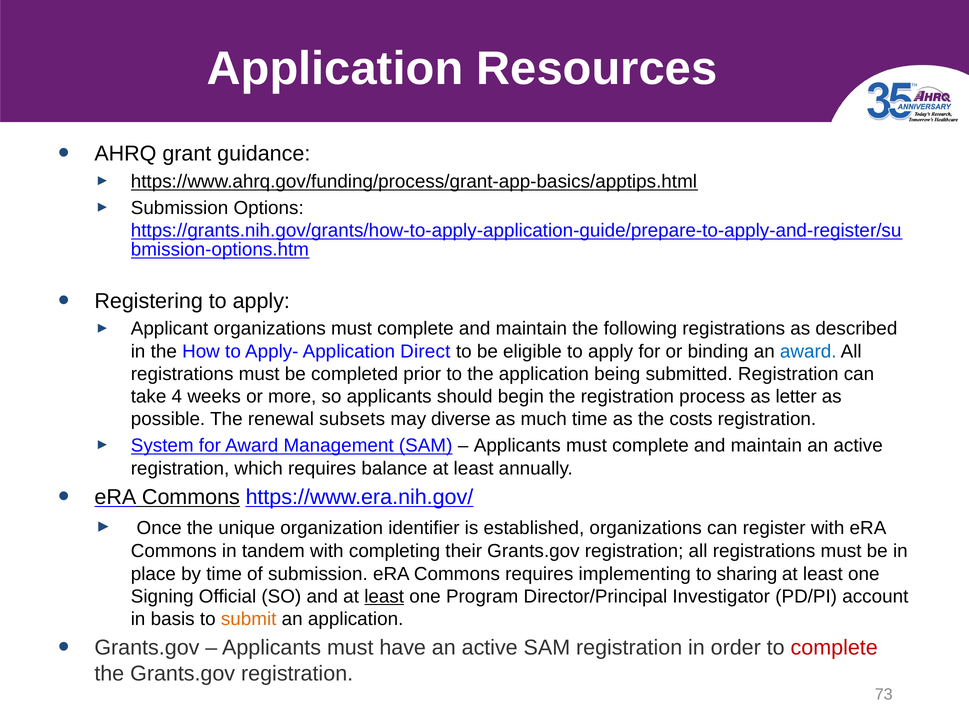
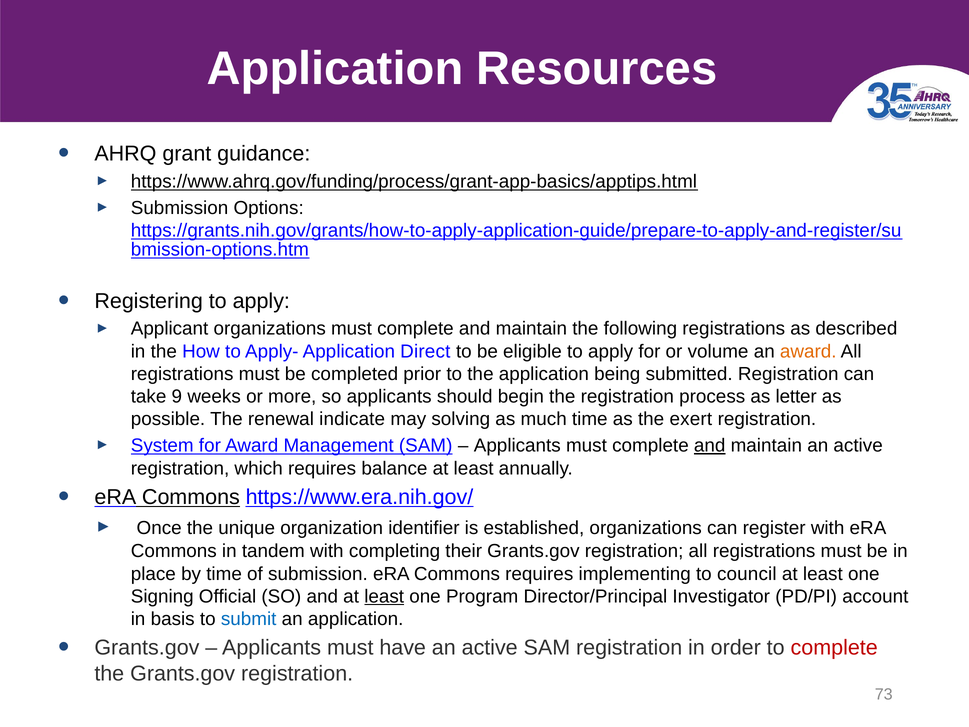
binding: binding -> volume
award at (808, 351) colour: blue -> orange
4: 4 -> 9
subsets: subsets -> indicate
diverse: diverse -> solving
costs: costs -> exert
and at (710, 446) underline: none -> present
sharing: sharing -> council
submit colour: orange -> blue
